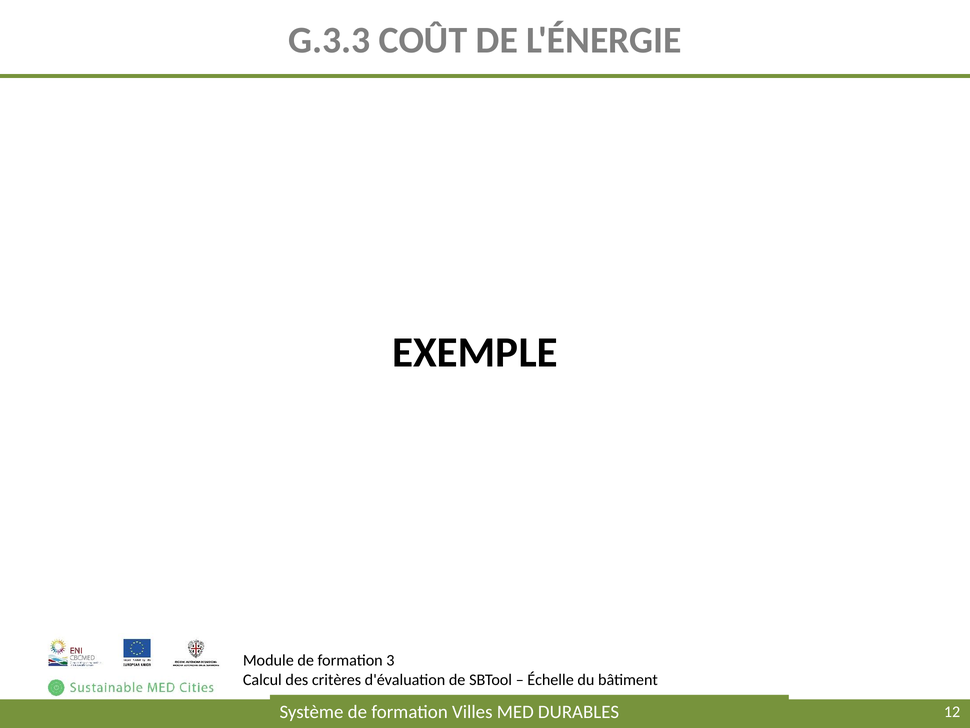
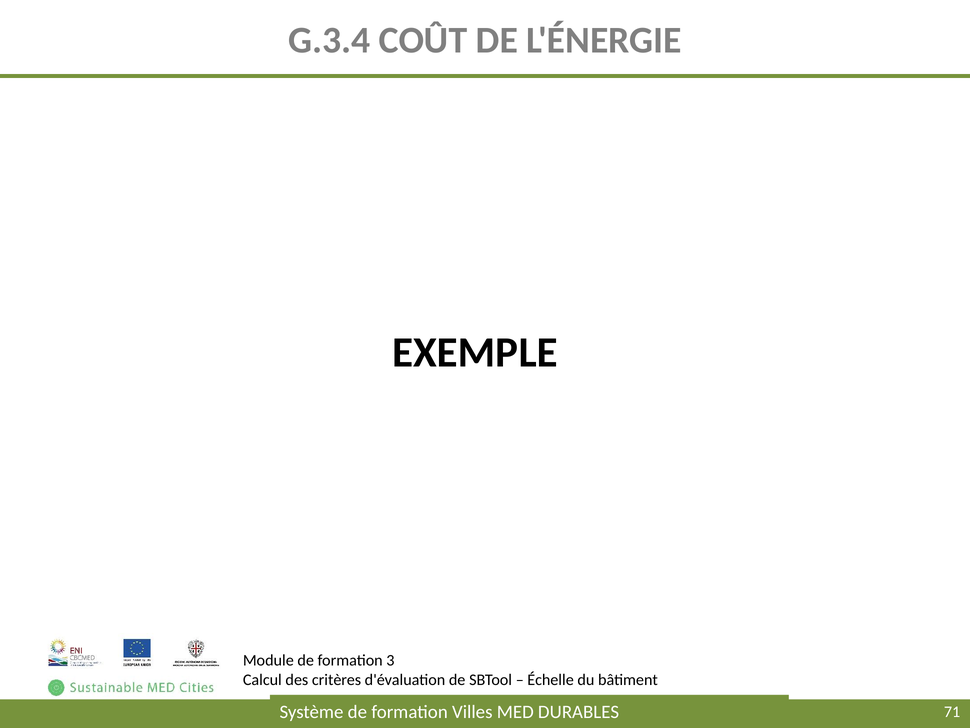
G.3.3: G.3.3 -> G.3.4
12: 12 -> 71
